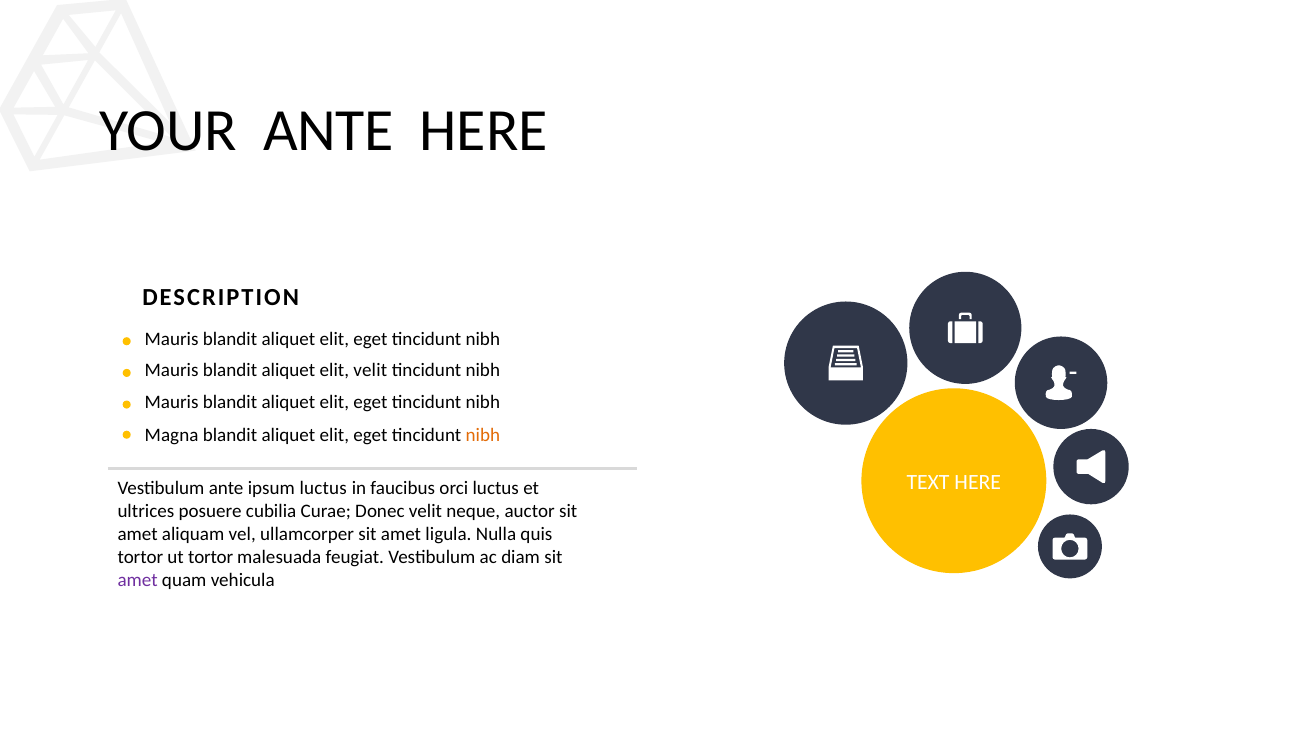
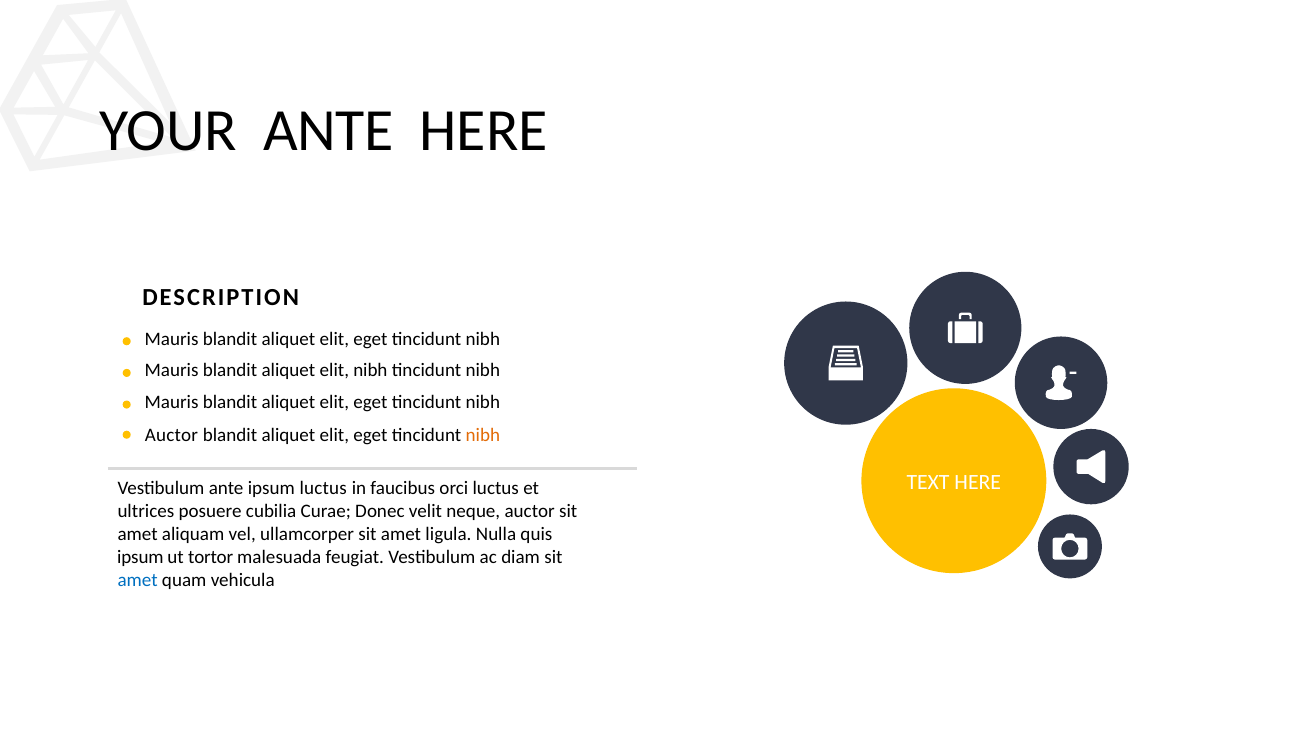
elit velit: velit -> nibh
Magna at (172, 436): Magna -> Auctor
tortor at (140, 557): tortor -> ipsum
amet at (138, 580) colour: purple -> blue
